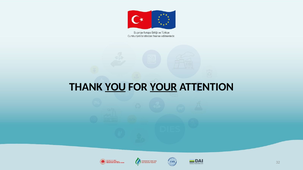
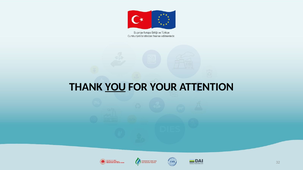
YOUR underline: present -> none
